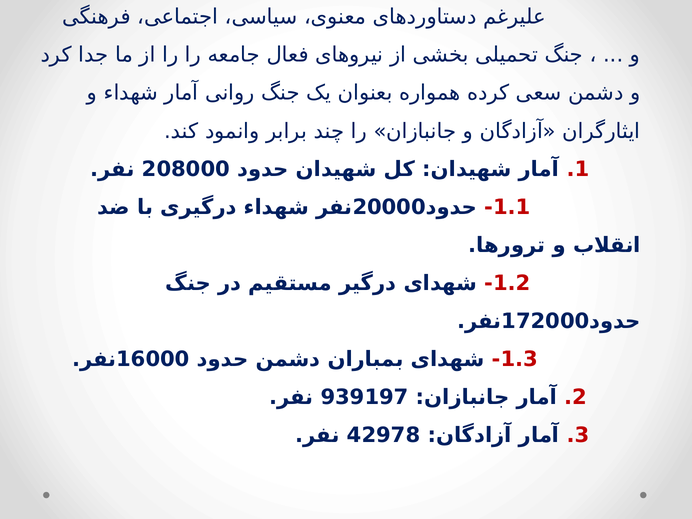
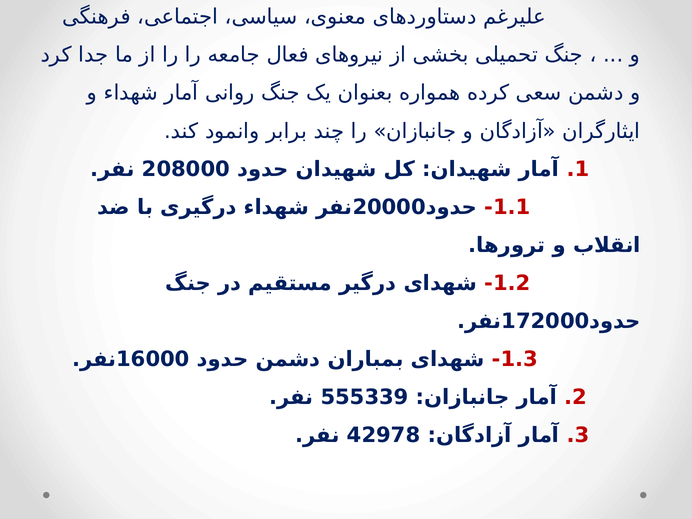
939197: 939197 -> 555339
